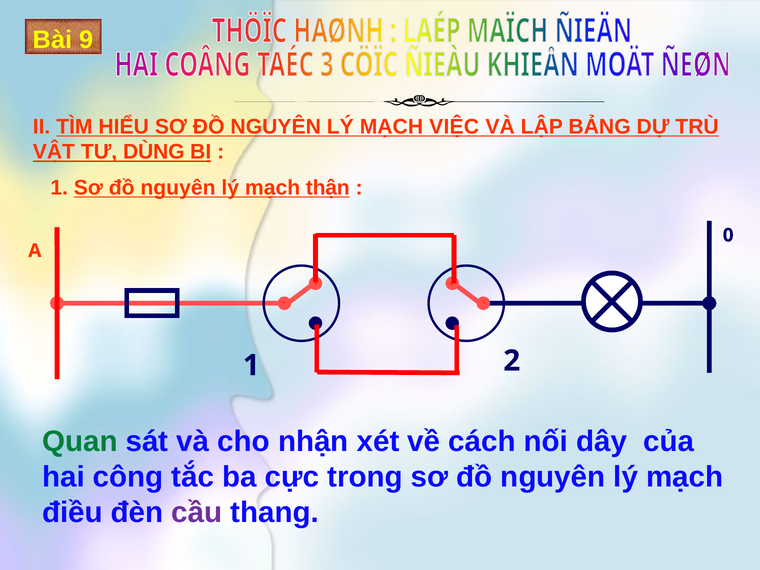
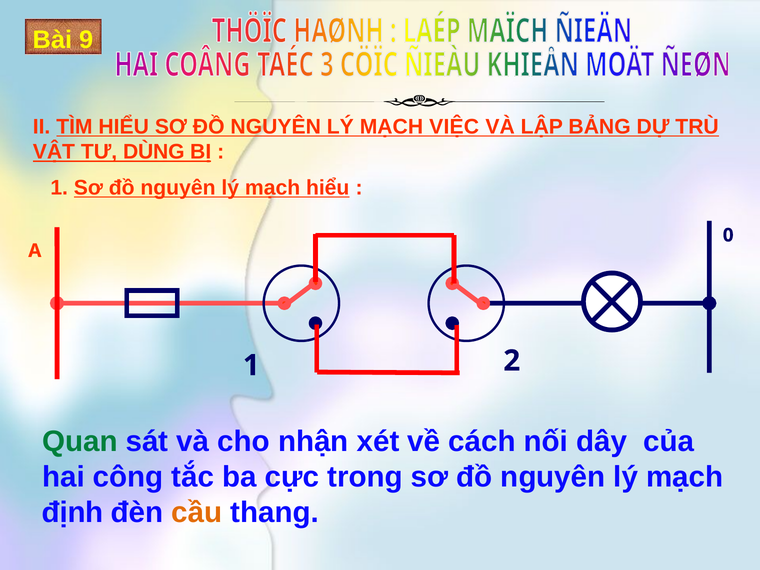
mạch thận: thận -> hiểu
điều: điều -> định
cầu colour: purple -> orange
